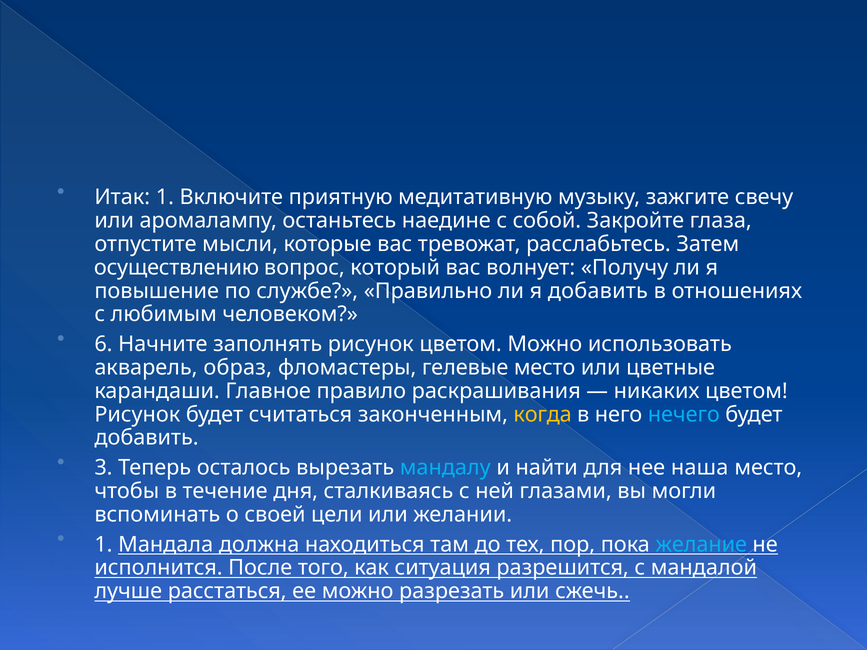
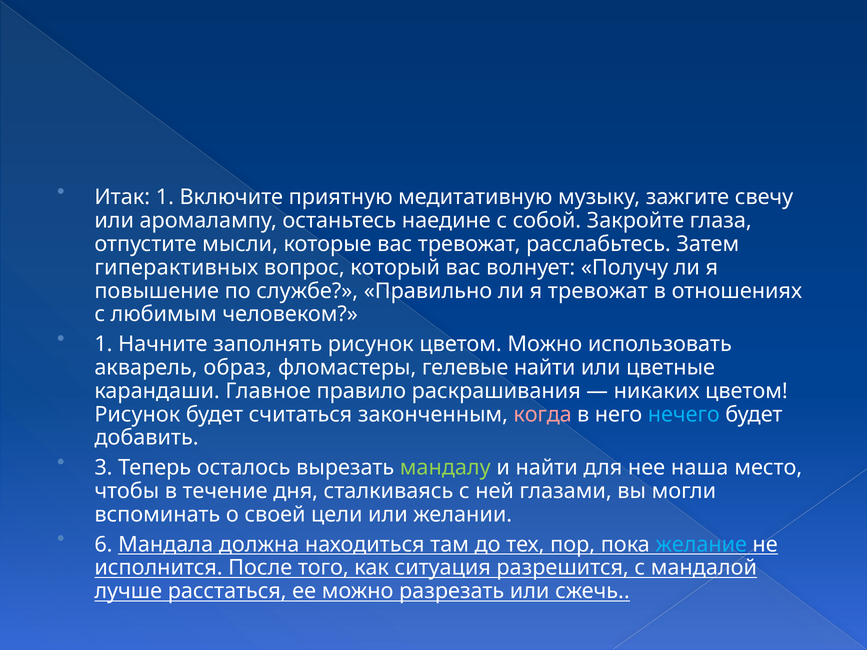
осуществлению: осуществлению -> гиперактивных
я добавить: добавить -> тревожат
6 at (103, 344): 6 -> 1
гелевые место: место -> найти
когда colour: yellow -> pink
мандалу colour: light blue -> light green
1 at (103, 545): 1 -> 6
